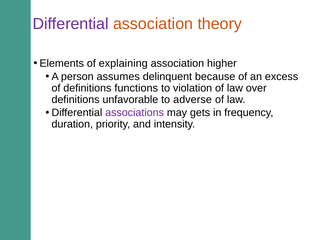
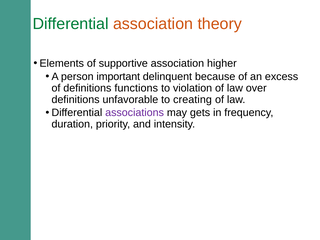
Differential at (71, 24) colour: purple -> green
explaining: explaining -> supportive
assumes: assumes -> important
adverse: adverse -> creating
